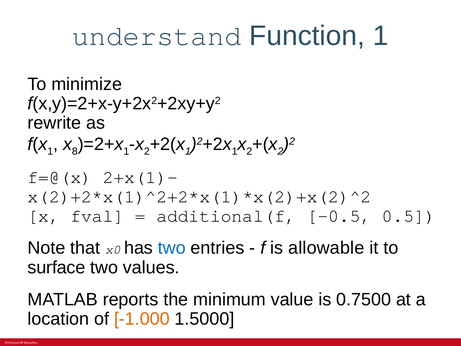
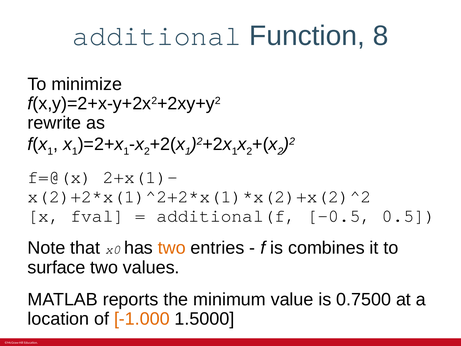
understand: understand -> additional
Function 1: 1 -> 8
x 8: 8 -> 1
two at (172, 248) colour: blue -> orange
allowable: allowable -> combines
